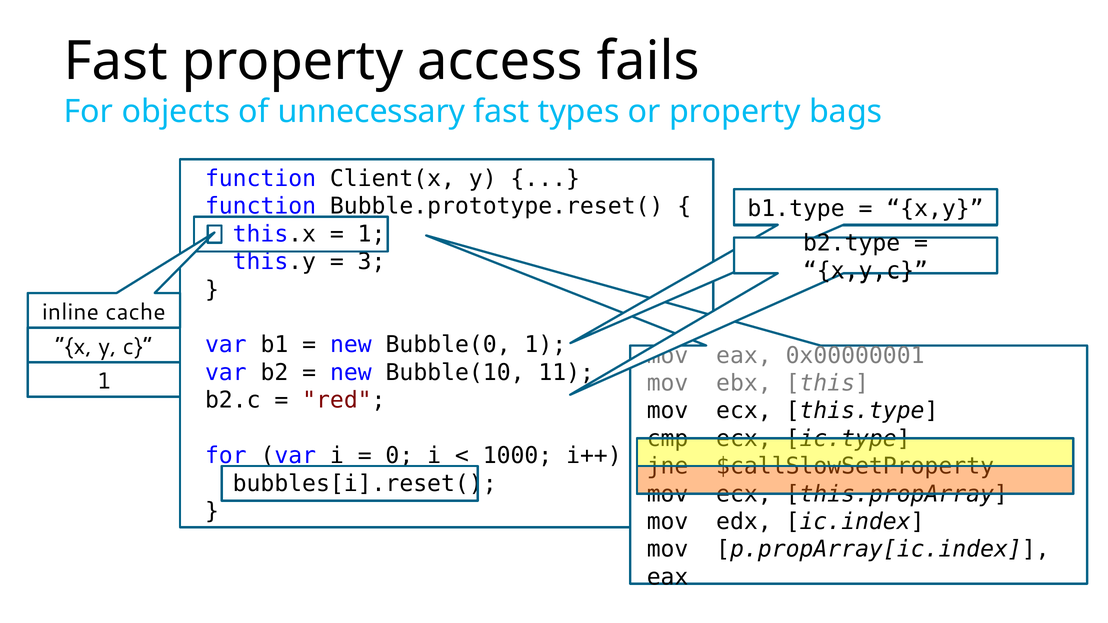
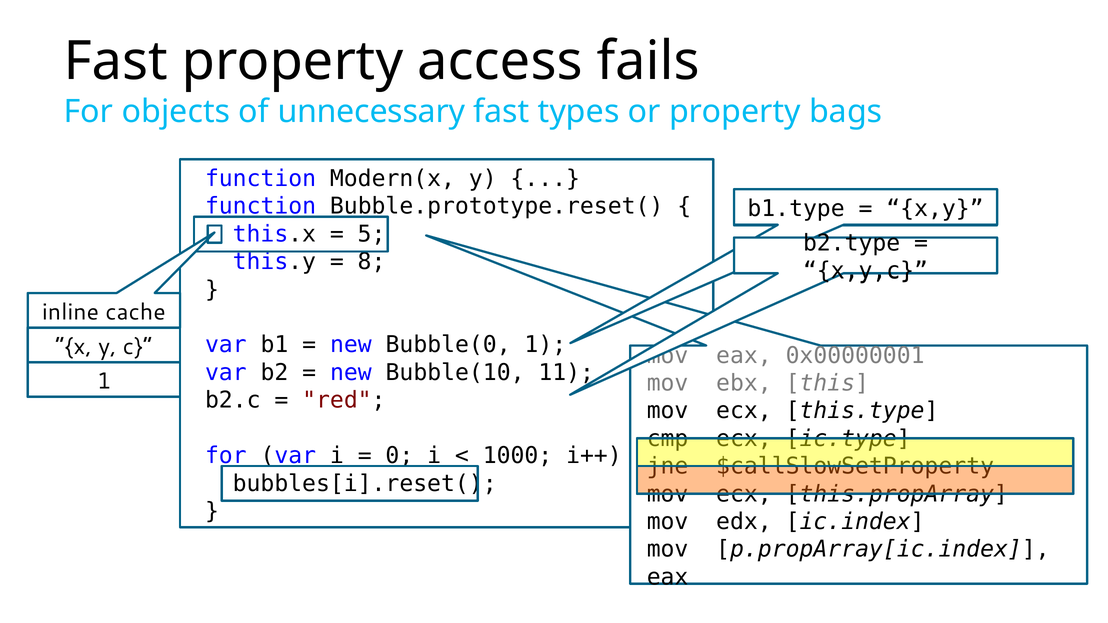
Client(x: Client(x -> Modern(x
1 at (372, 234): 1 -> 5
3: 3 -> 8
